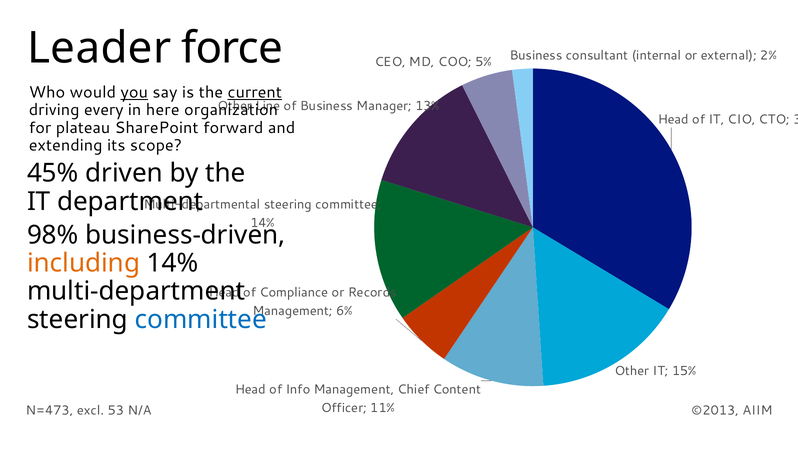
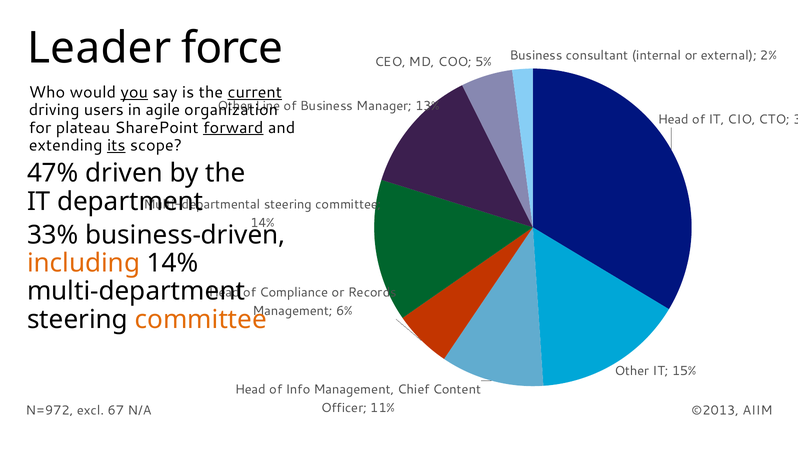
every: every -> users
here: here -> agile
forward underline: none -> present
its underline: none -> present
45%: 45% -> 47%
98%: 98% -> 33%
committee at (201, 319) colour: blue -> orange
N=473: N=473 -> N=972
53: 53 -> 67
